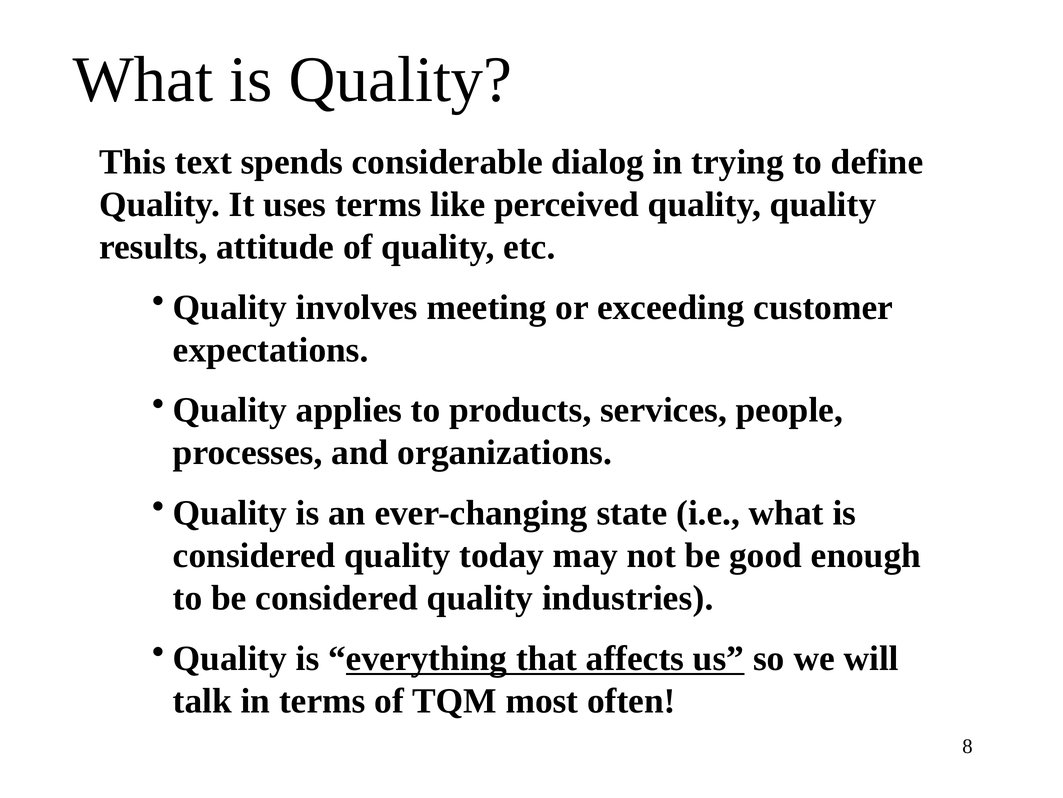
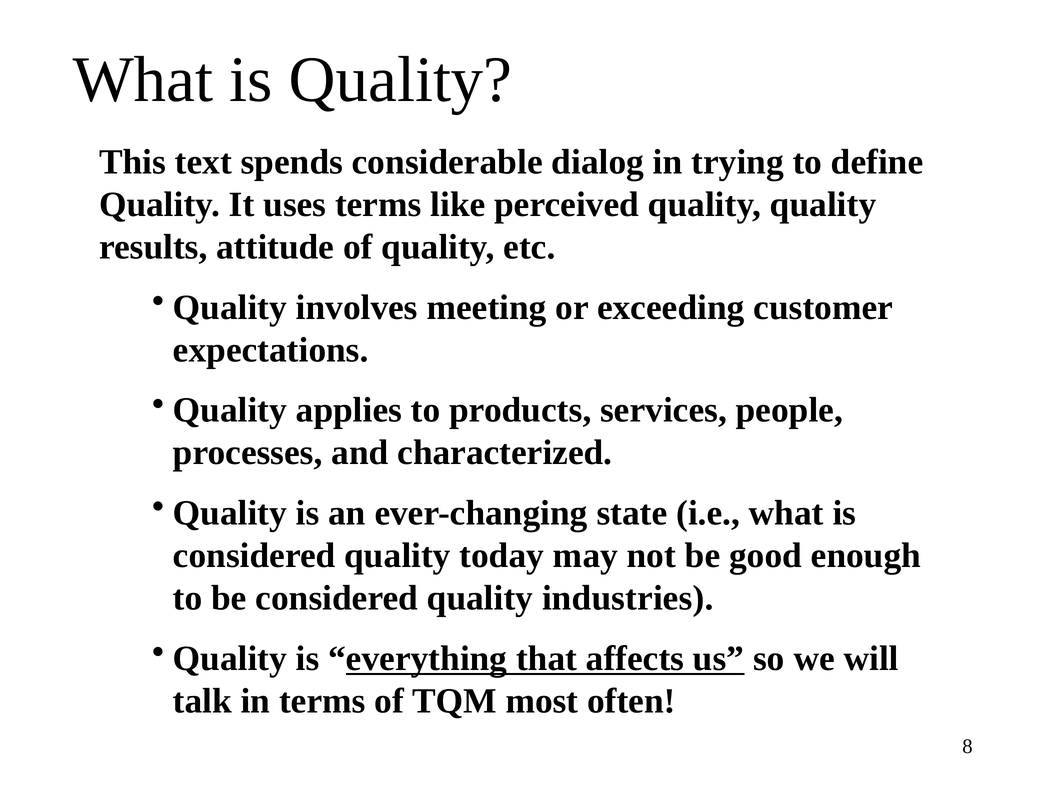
organizations: organizations -> characterized
